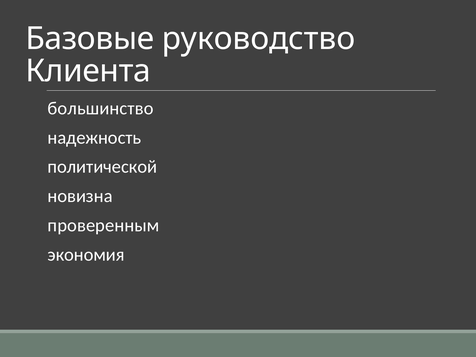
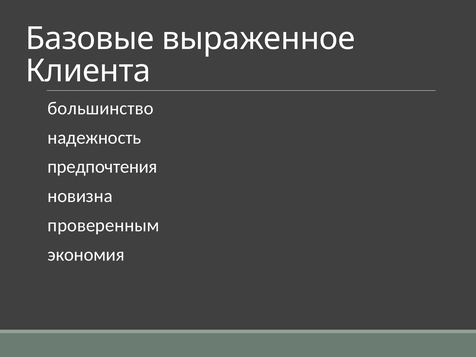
руководство: руководство -> выраженное
политической: политической -> предпочтения
